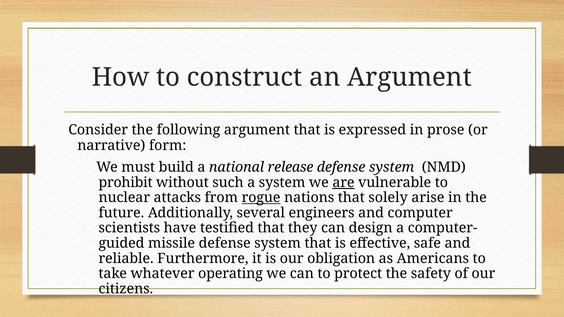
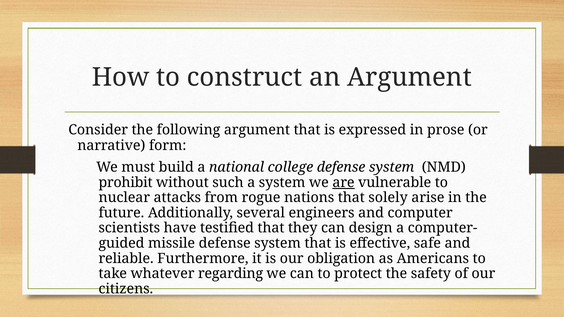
release: release -> college
rogue underline: present -> none
operating: operating -> regarding
